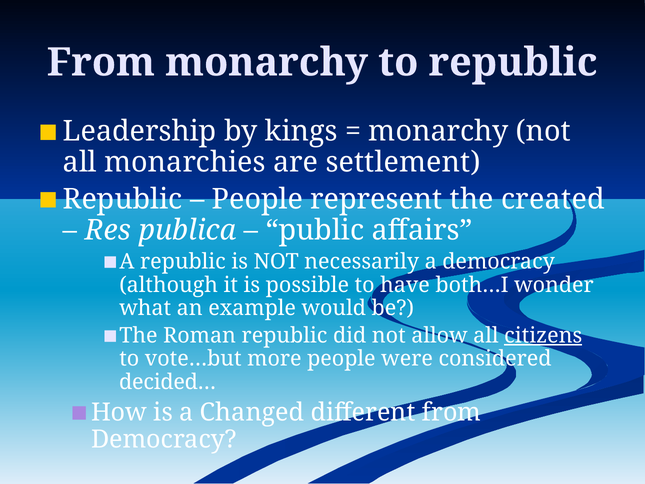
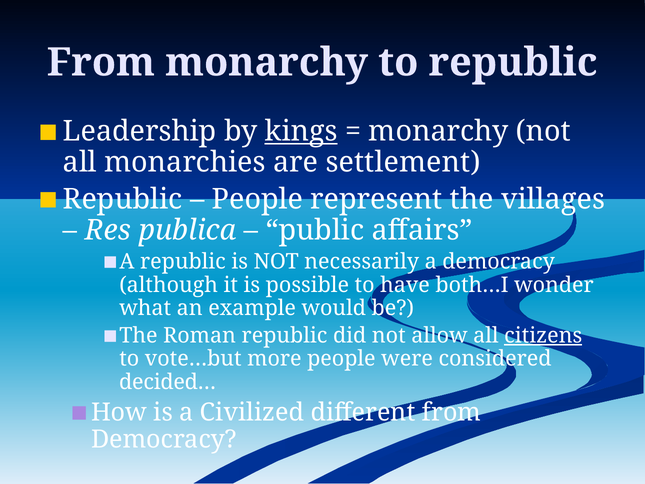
kings underline: none -> present
created: created -> villages
Changed: Changed -> Civilized
